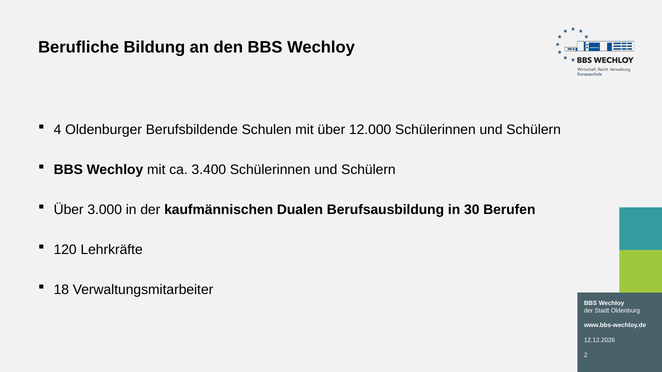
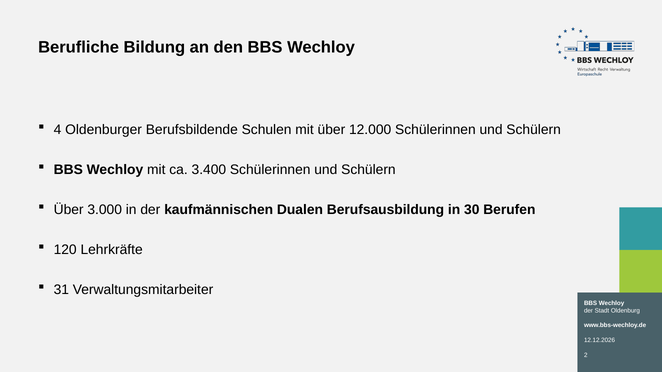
18: 18 -> 31
